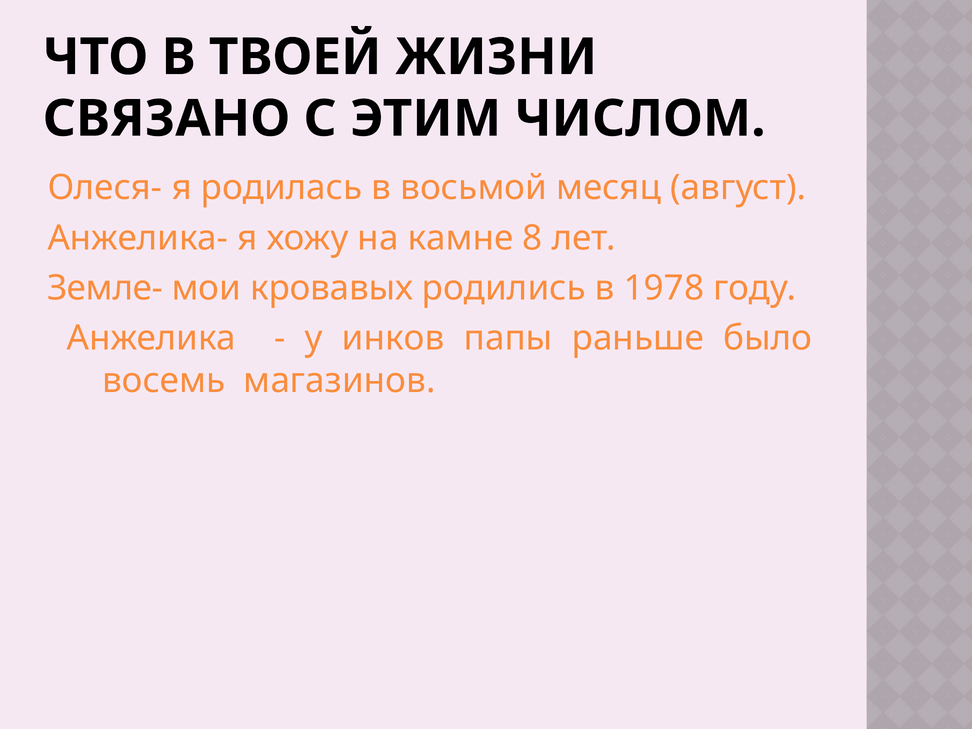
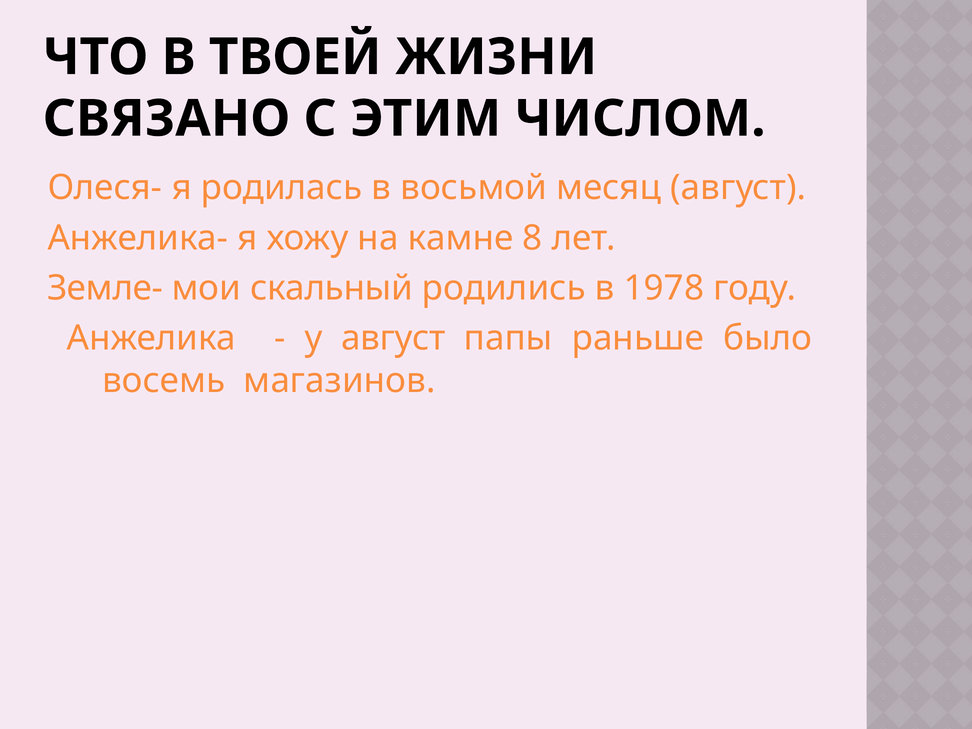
кровавых: кровавых -> скальный
у инков: инков -> август
